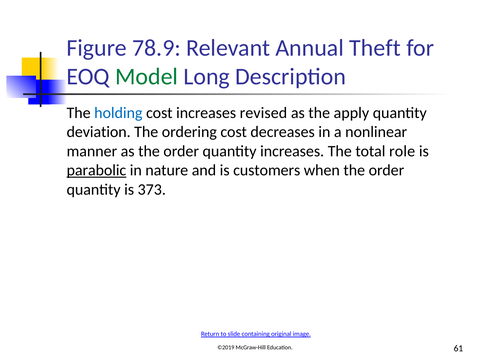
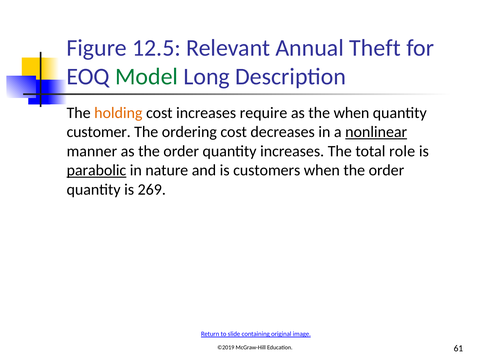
78.9: 78.9 -> 12.5
holding colour: blue -> orange
revised: revised -> require
the apply: apply -> when
deviation: deviation -> customer
nonlinear underline: none -> present
373: 373 -> 269
